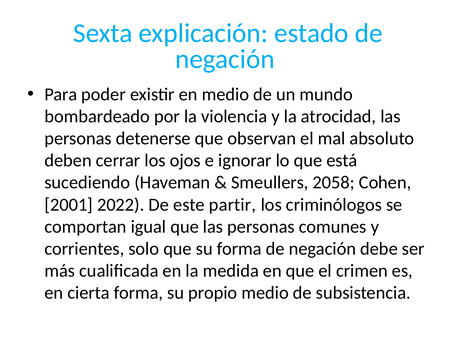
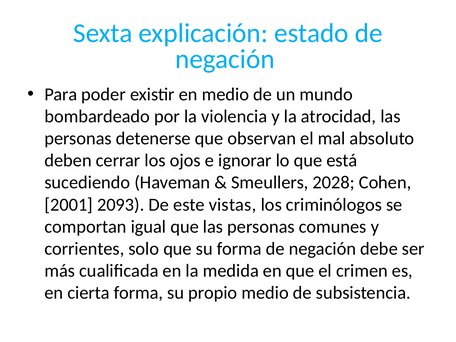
2058: 2058 -> 2028
2022: 2022 -> 2093
partir: partir -> vistas
